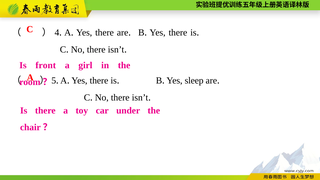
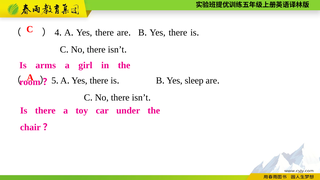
front: front -> arms
